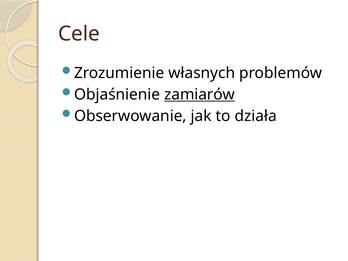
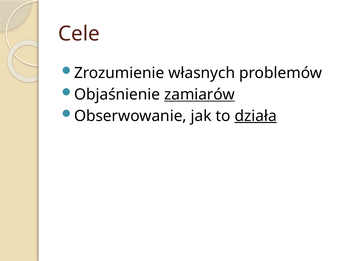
działa underline: none -> present
